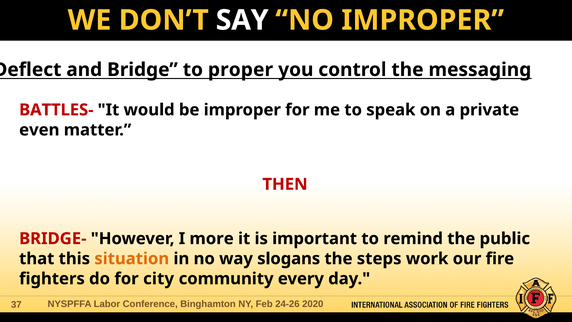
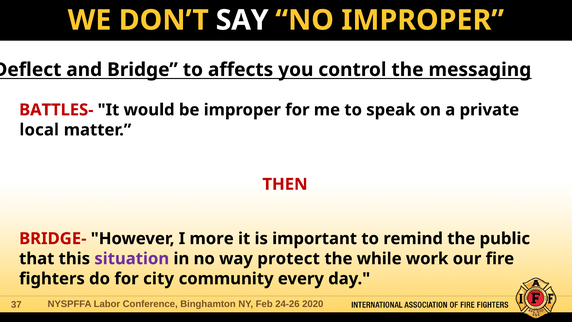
proper: proper -> affects
even: even -> local
situation colour: orange -> purple
slogans: slogans -> protect
steps: steps -> while
